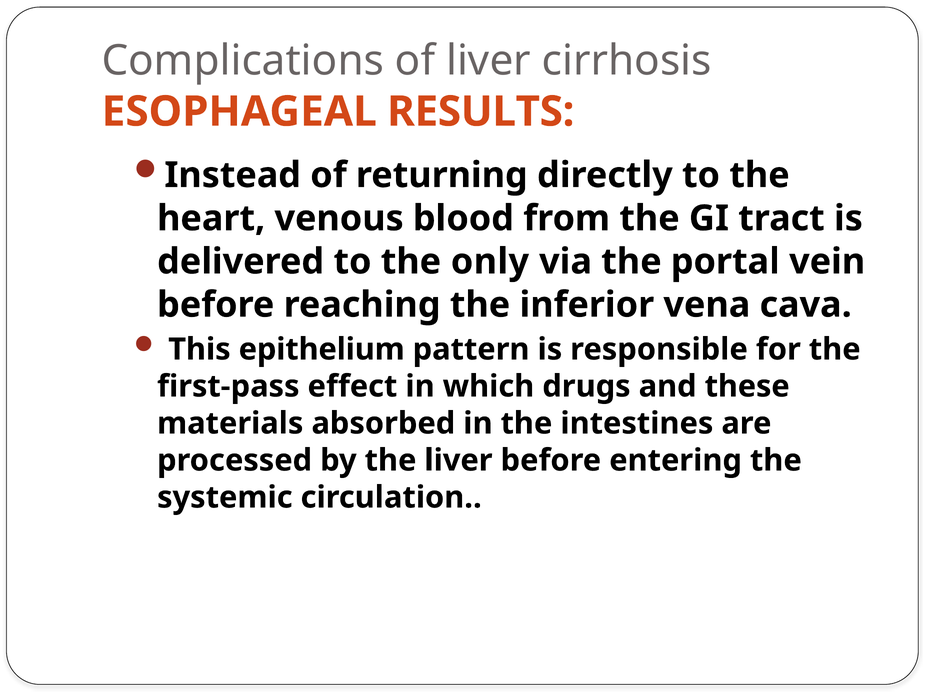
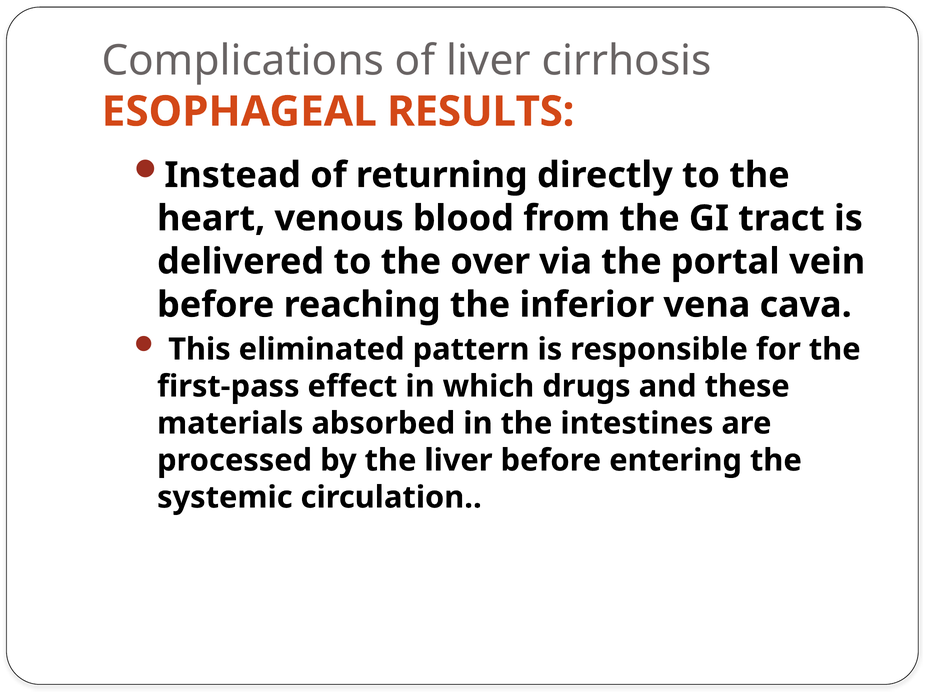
only: only -> over
epithelium: epithelium -> eliminated
